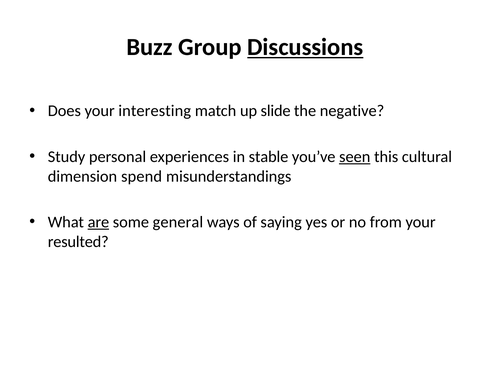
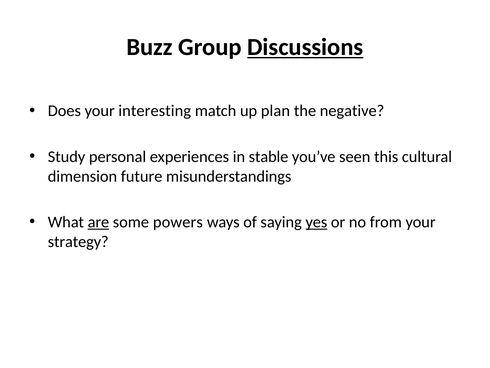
slide: slide -> plan
seen underline: present -> none
spend: spend -> future
general: general -> powers
yes underline: none -> present
resulted: resulted -> strategy
